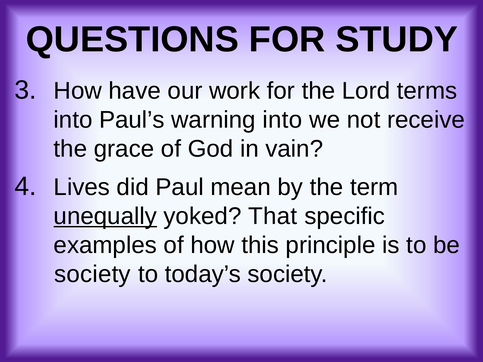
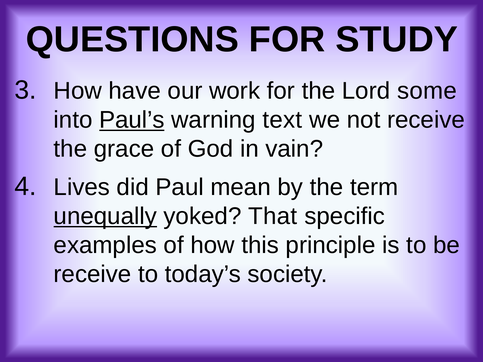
terms: terms -> some
Paul’s underline: none -> present
warning into: into -> text
society at (92, 274): society -> receive
